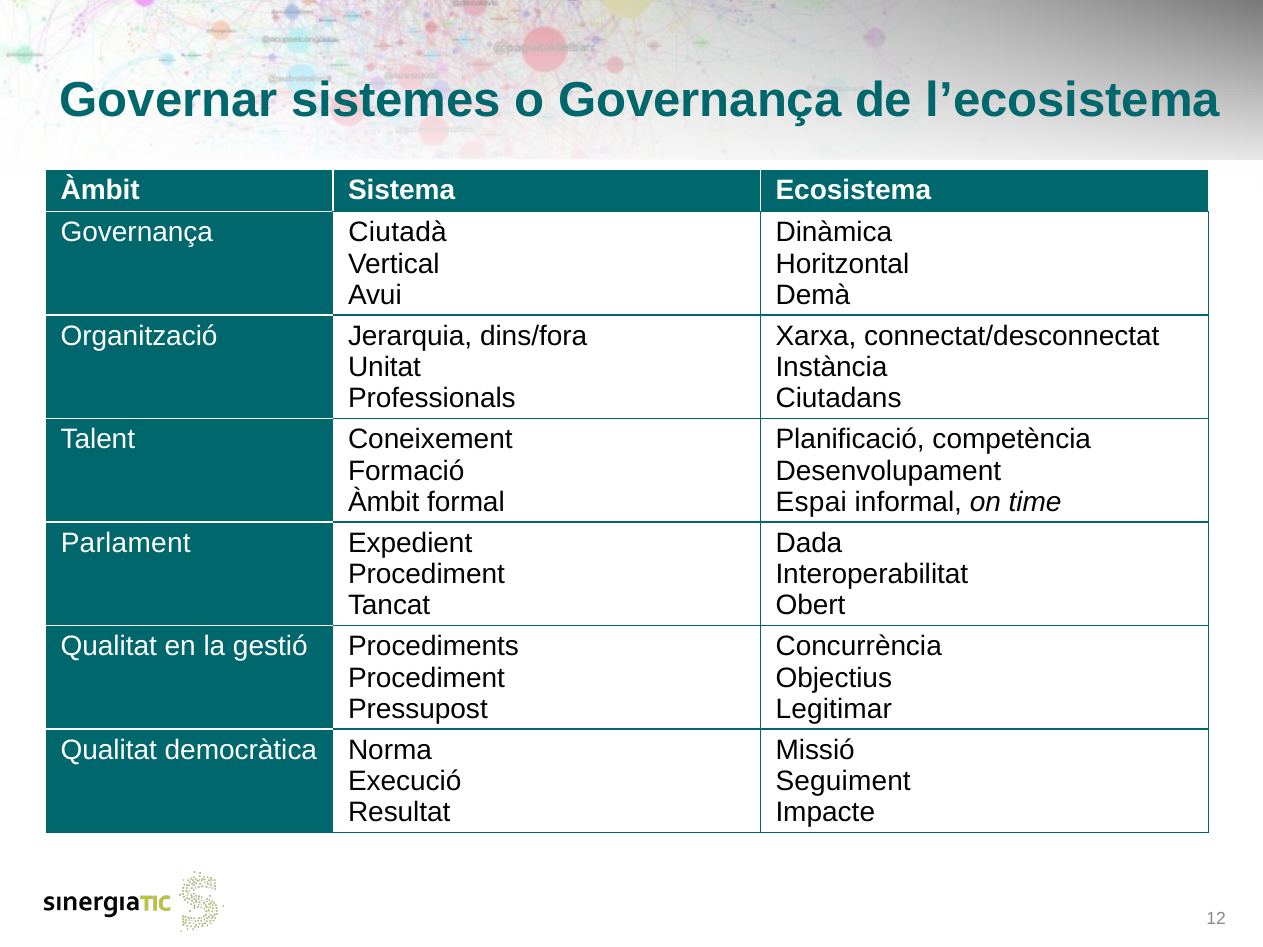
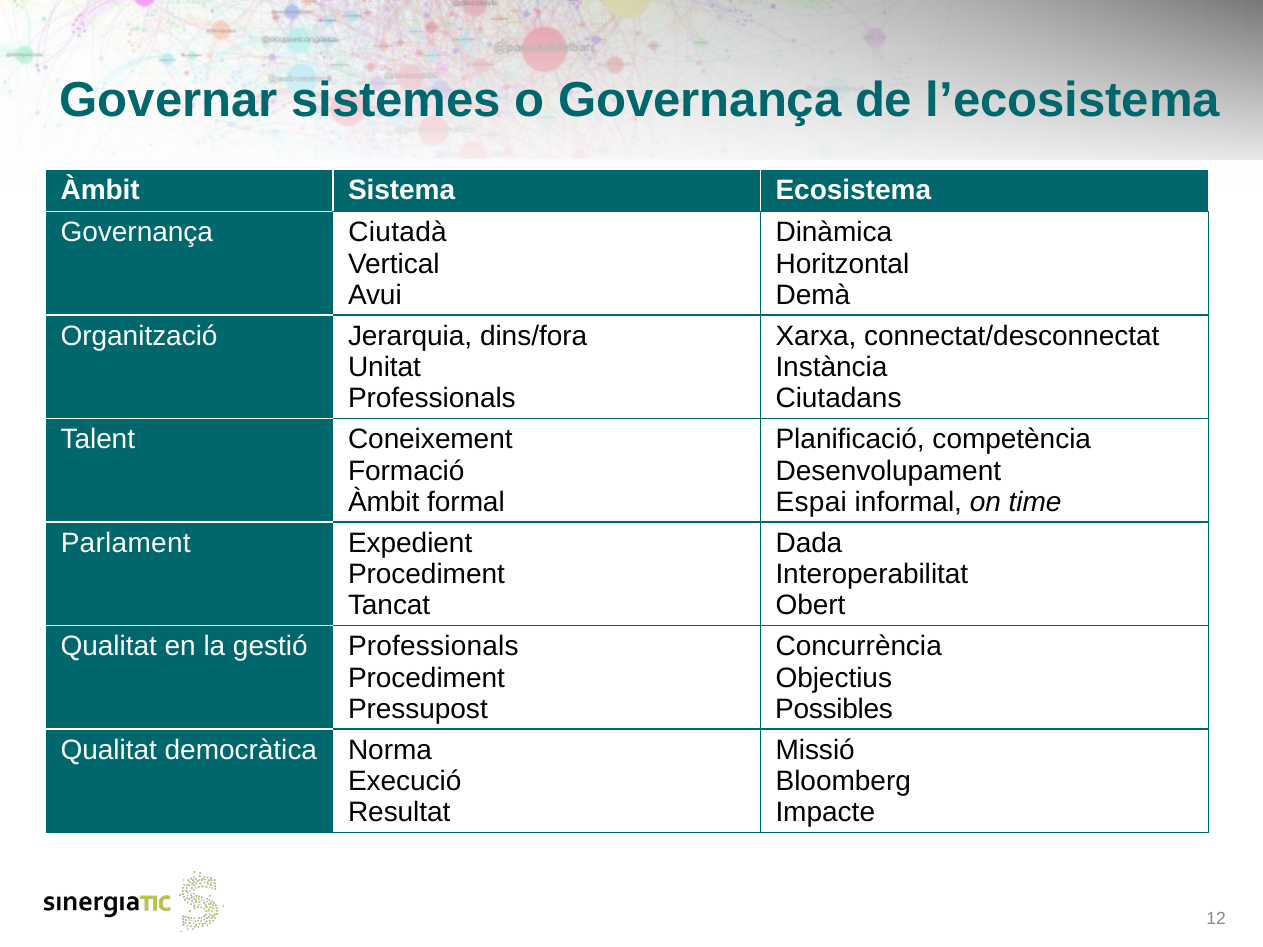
gestió Procediments: Procediments -> Professionals
Legitimar: Legitimar -> Possibles
Seguiment: Seguiment -> Bloomberg
